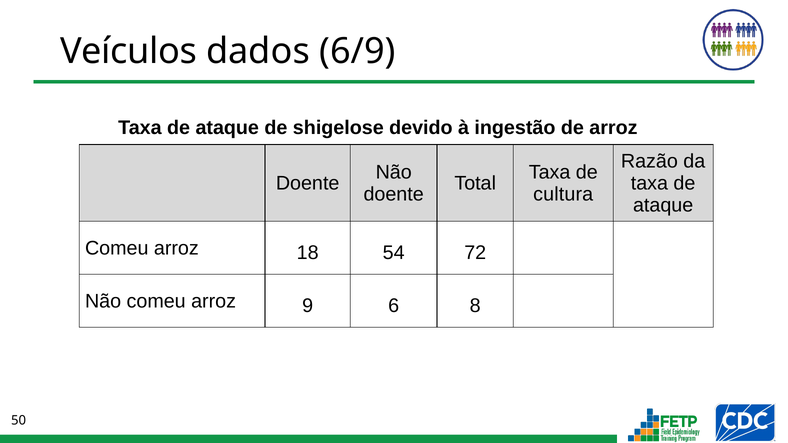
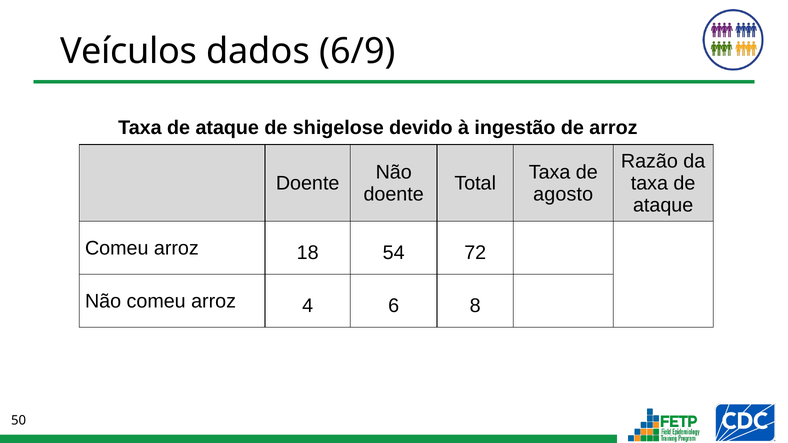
cultura: cultura -> agosto
9: 9 -> 4
